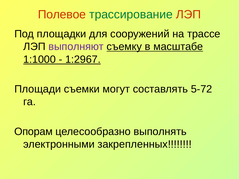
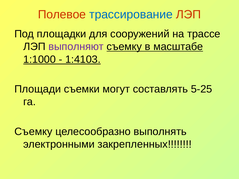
трассирование colour: green -> blue
1:2967: 1:2967 -> 1:4103
5-72: 5-72 -> 5-25
Опорам at (33, 132): Опорам -> Съемку
